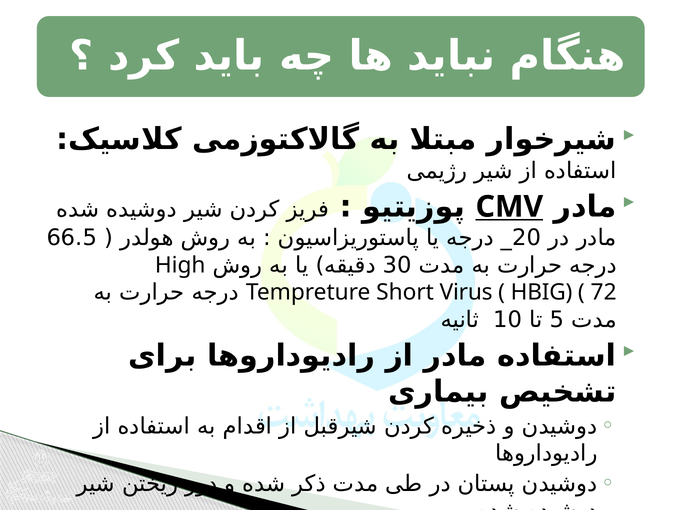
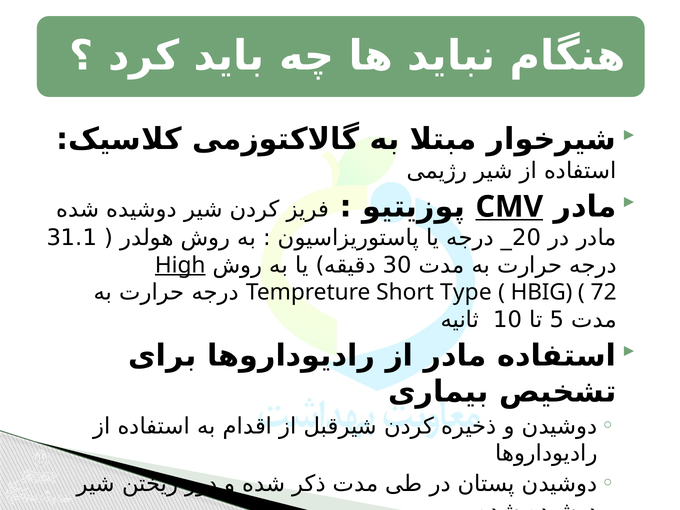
66.5: 66.5 -> 31.1
High underline: none -> present
Virus: Virus -> Type
